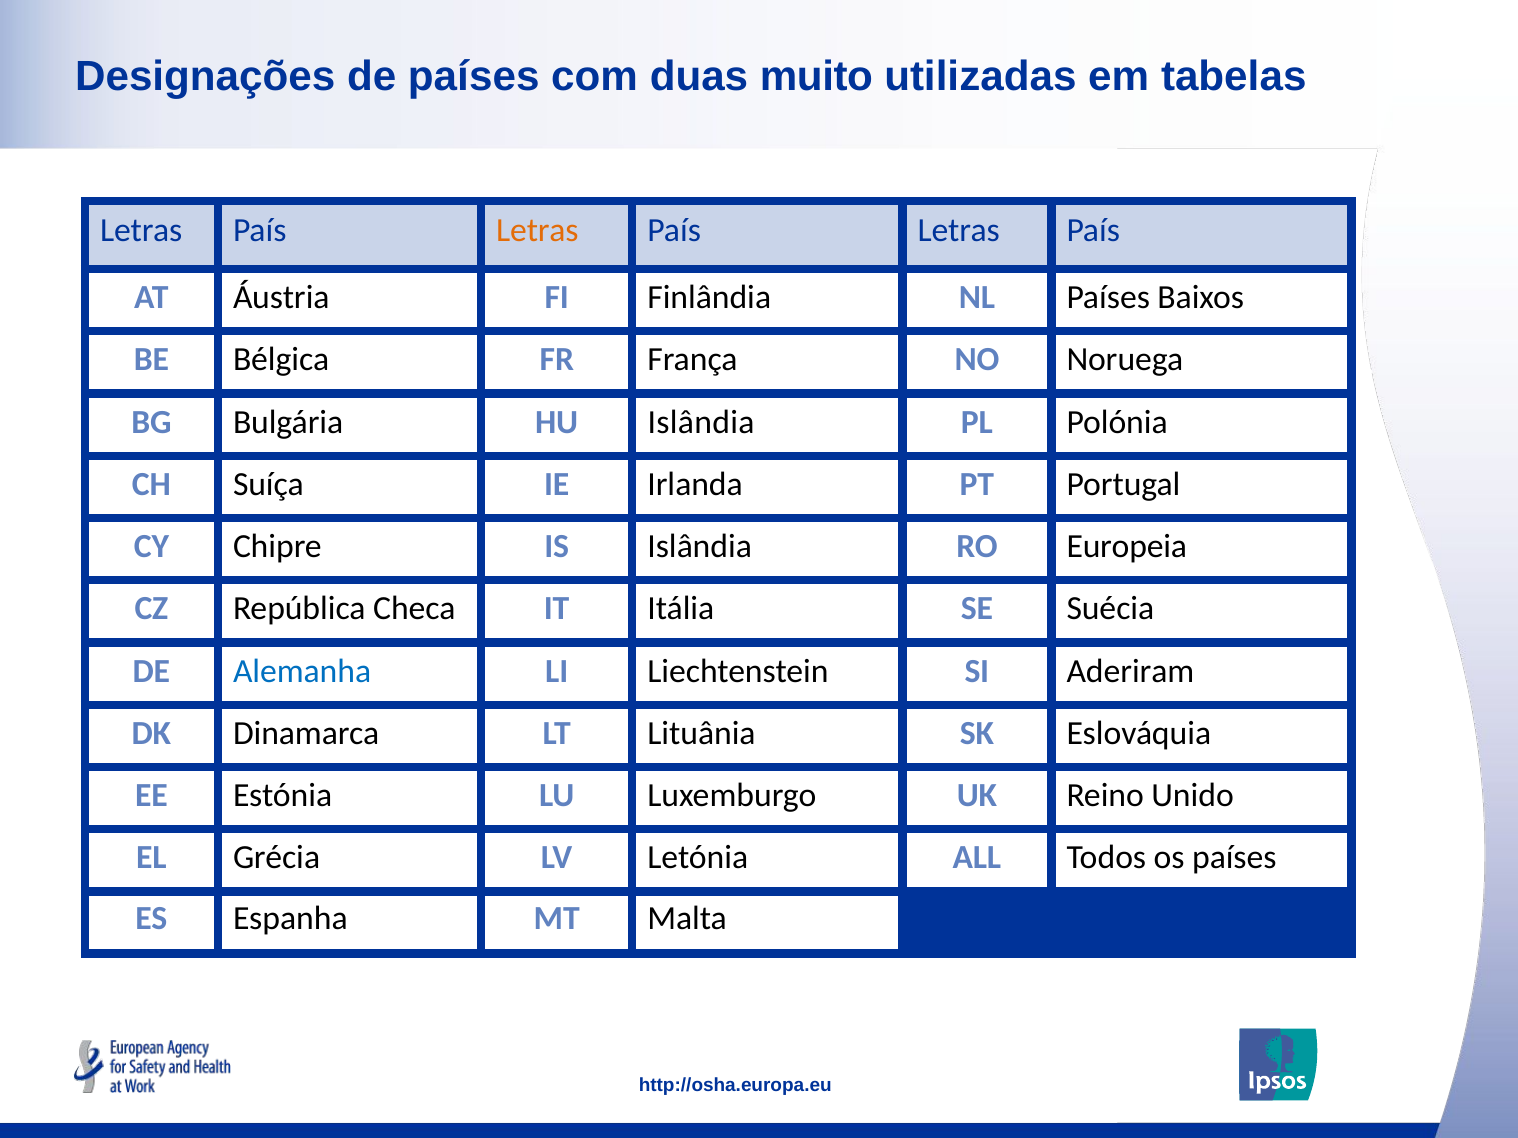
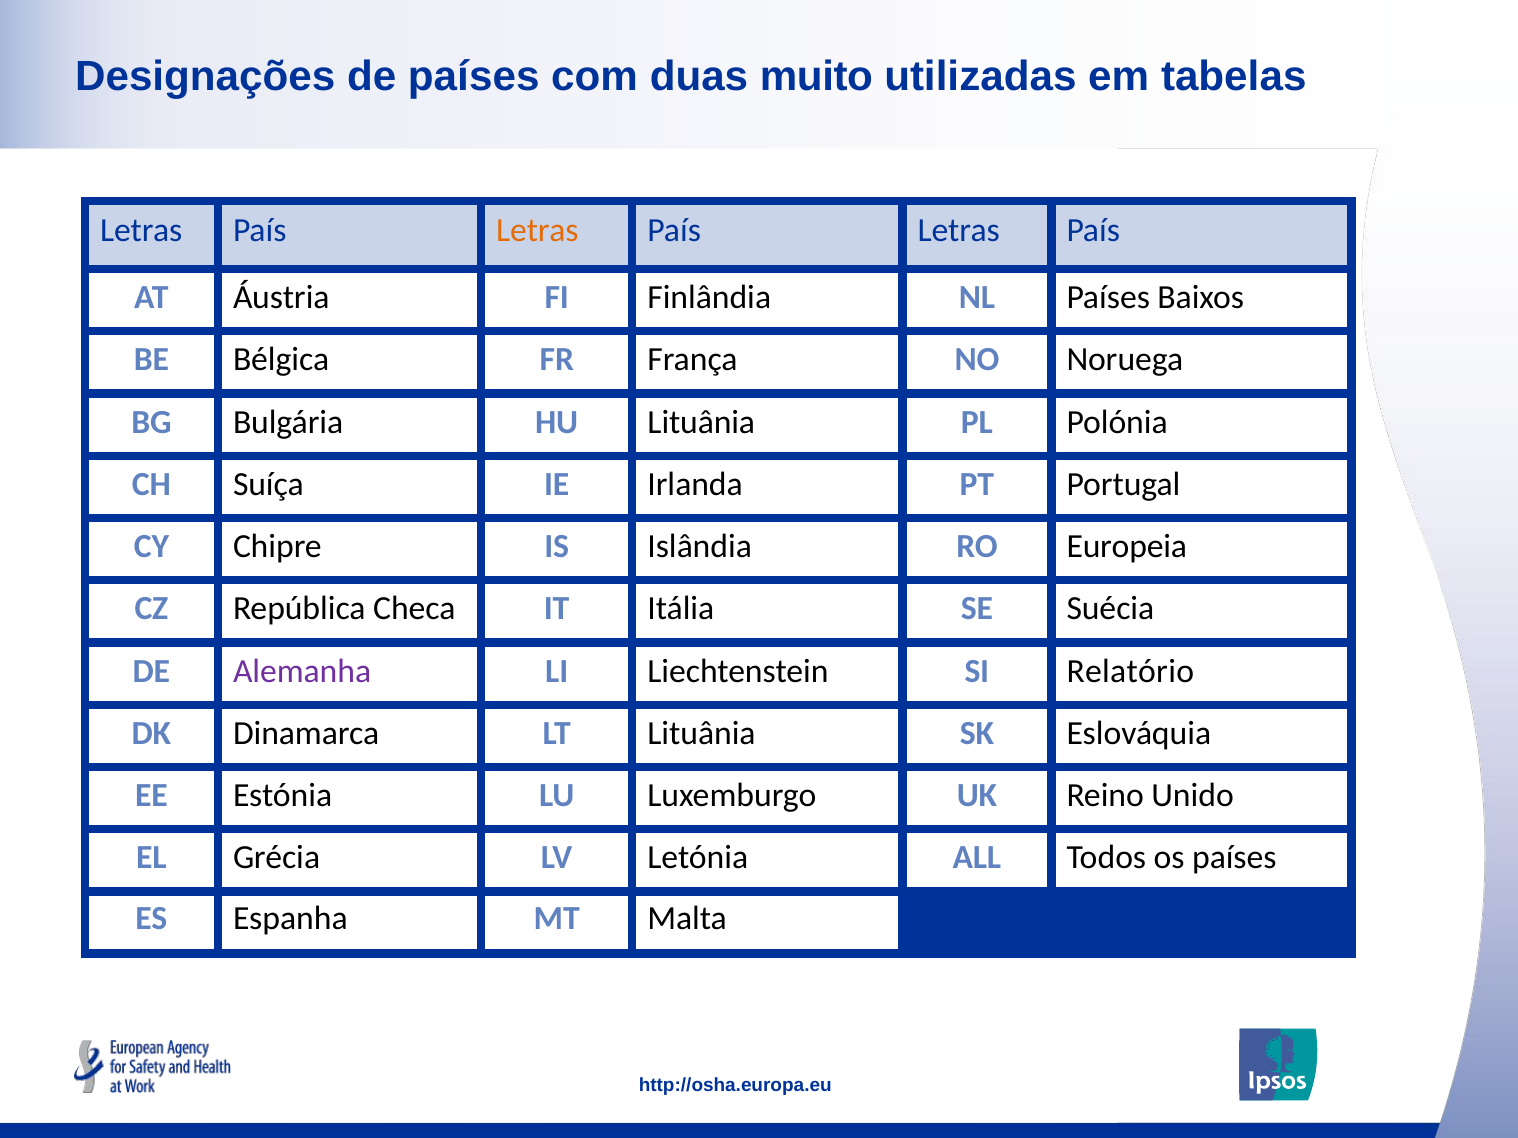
HU Islândia: Islândia -> Lituânia
Alemanha colour: blue -> purple
Aderiram: Aderiram -> Relatório
